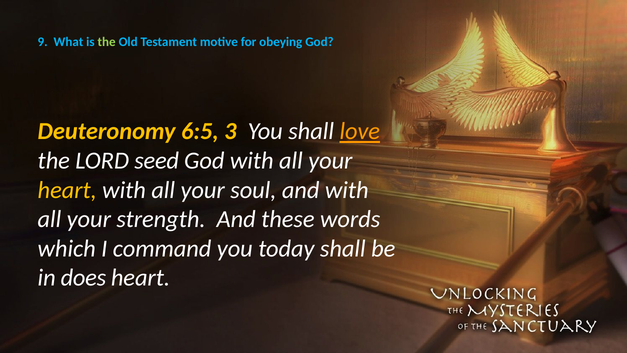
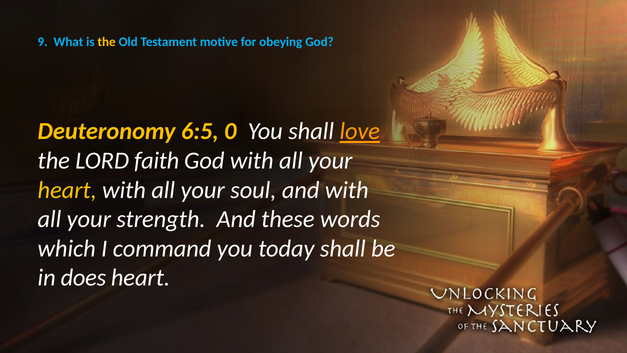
the at (107, 42) colour: light green -> yellow
3: 3 -> 0
seed: seed -> faith
